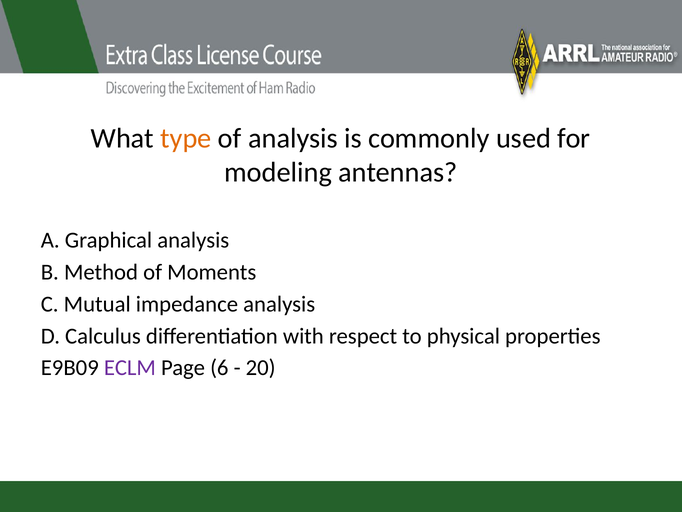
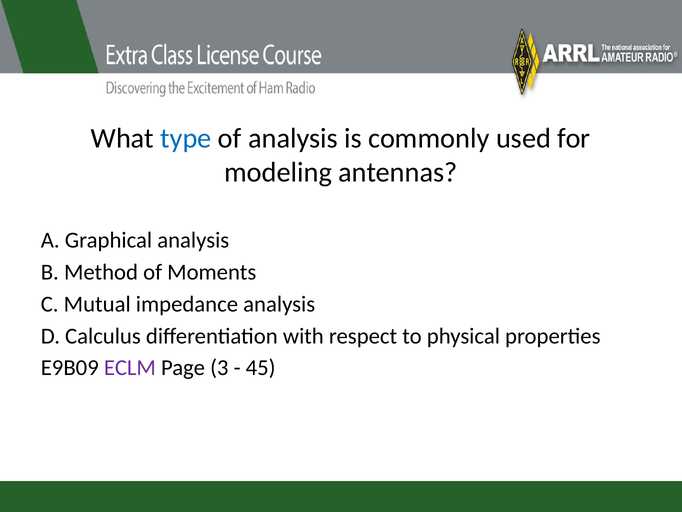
type colour: orange -> blue
6: 6 -> 3
20: 20 -> 45
